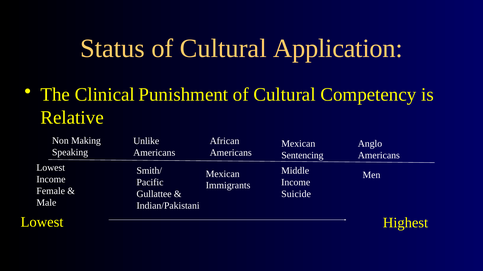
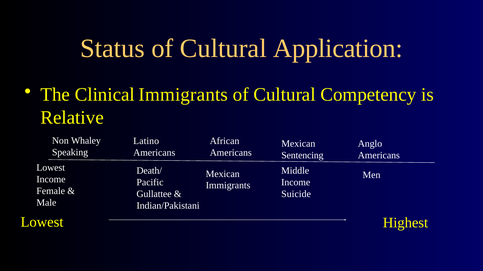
Clinical Punishment: Punishment -> Immigrants
Making: Making -> Whaley
Unlike: Unlike -> Latino
Smith/: Smith/ -> Death/
